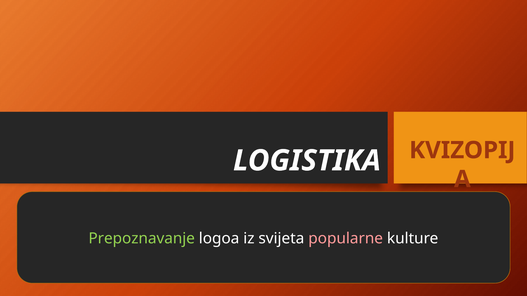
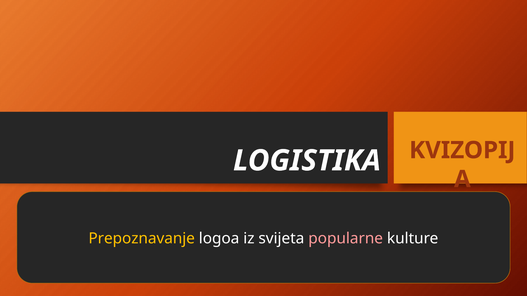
Prepoznavanje colour: light green -> yellow
